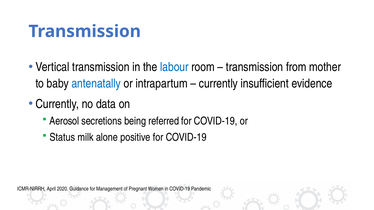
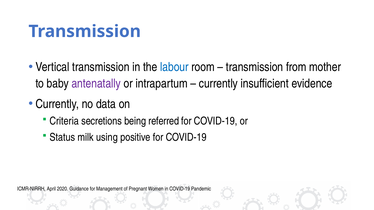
antenatally colour: blue -> purple
Aerosol: Aerosol -> Criteria
alone: alone -> using
